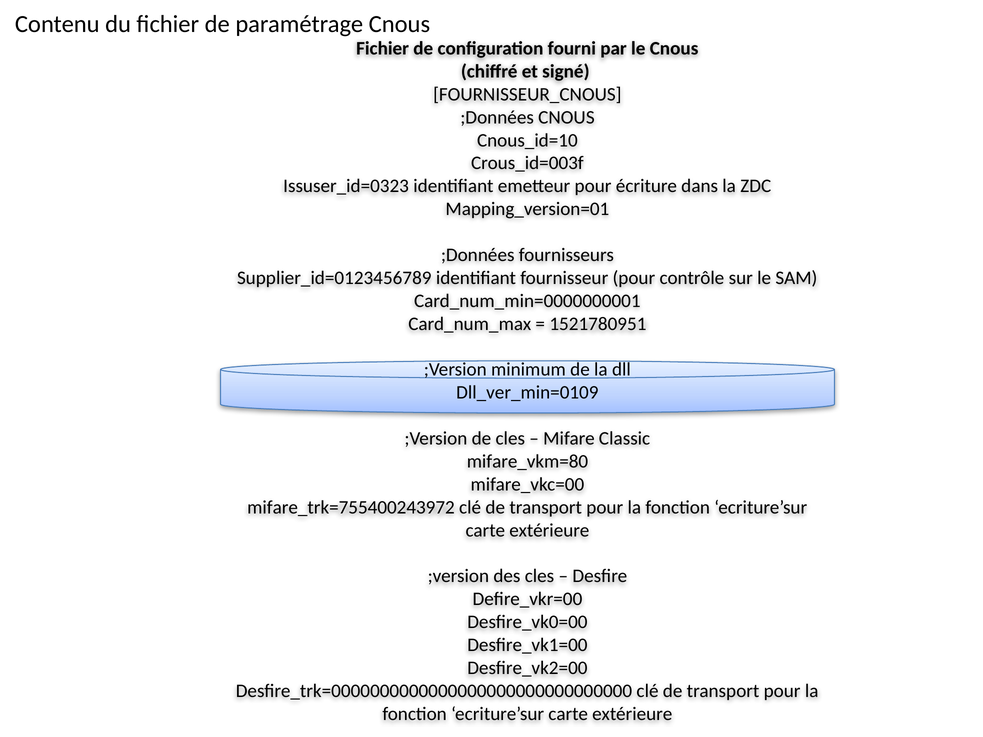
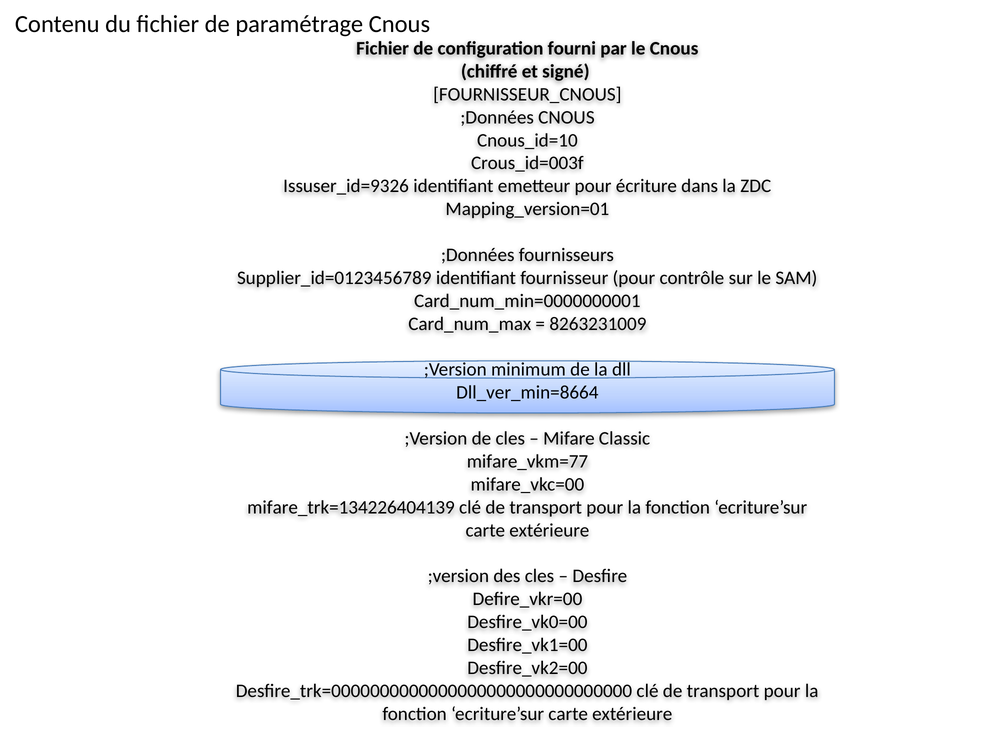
Issuser_id=0323: Issuser_id=0323 -> Issuser_id=9326
1521780951: 1521780951 -> 8263231009
Dll_ver_min=0109: Dll_ver_min=0109 -> Dll_ver_min=8664
mifare_vkm=80: mifare_vkm=80 -> mifare_vkm=77
mifare_trk=755400243972: mifare_trk=755400243972 -> mifare_trk=134226404139
